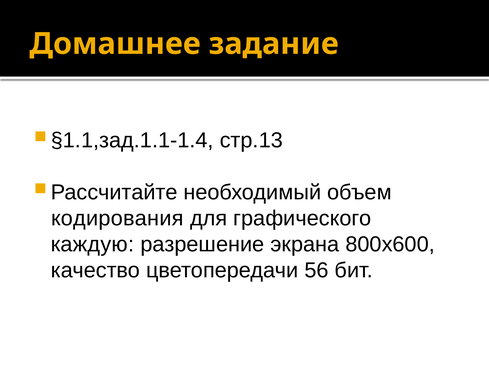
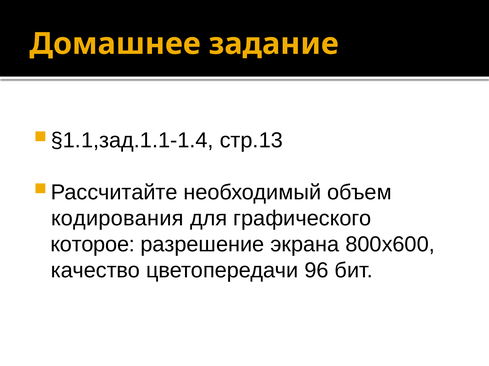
каждую: каждую -> которое
56: 56 -> 96
